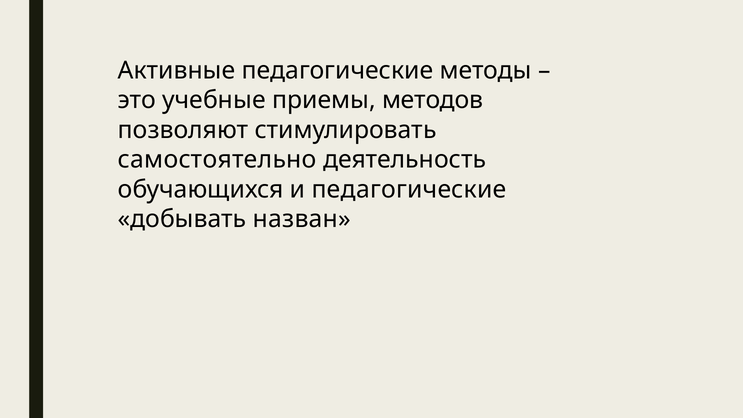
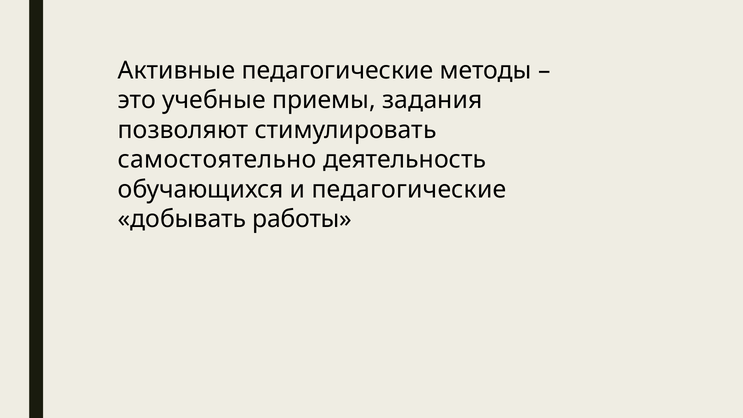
методов: методов -> задания
назван: назван -> работы
